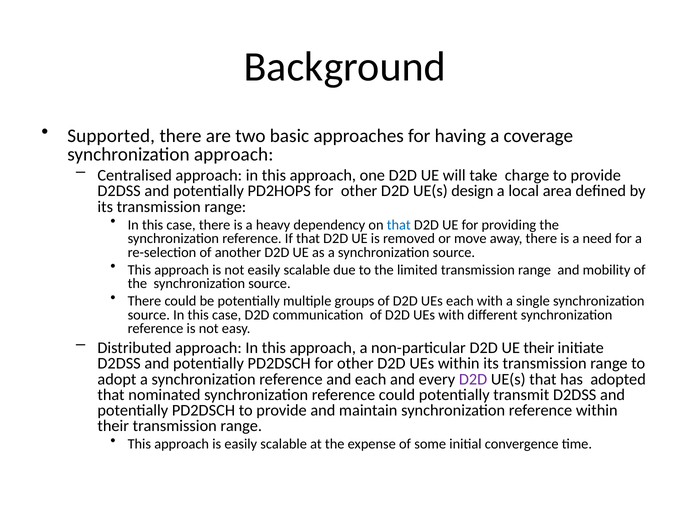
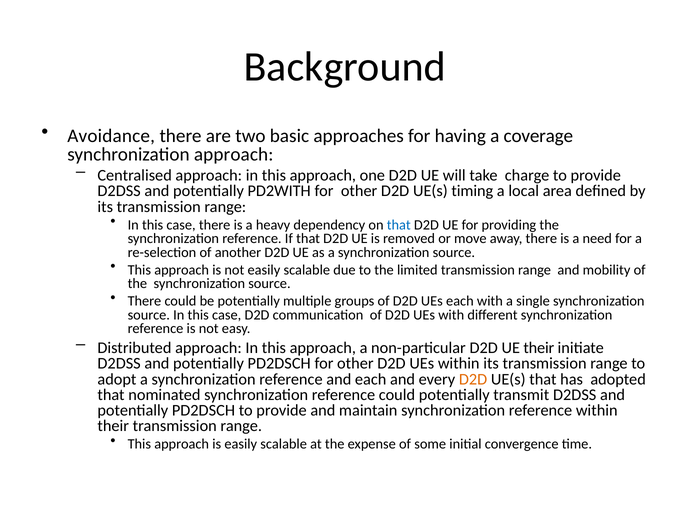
Supported: Supported -> Avoidance
PD2HOPS: PD2HOPS -> PD2WITH
design: design -> timing
D2D at (473, 380) colour: purple -> orange
